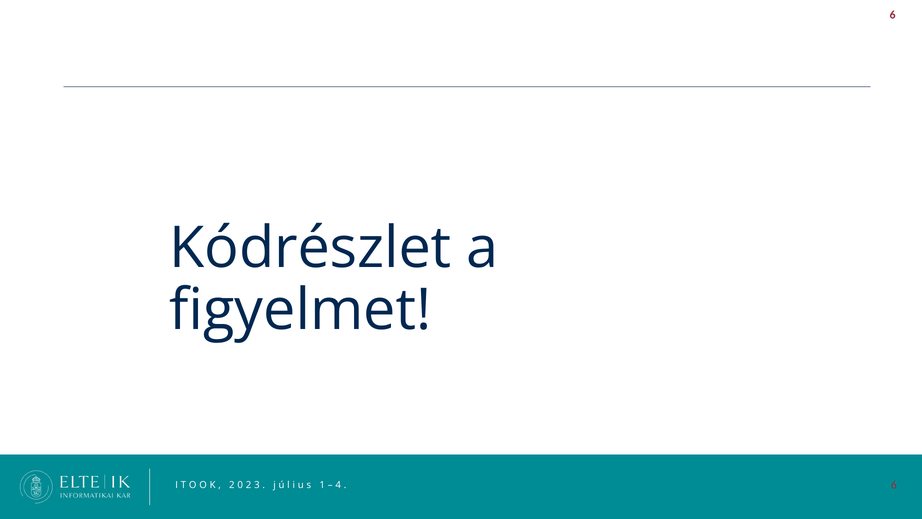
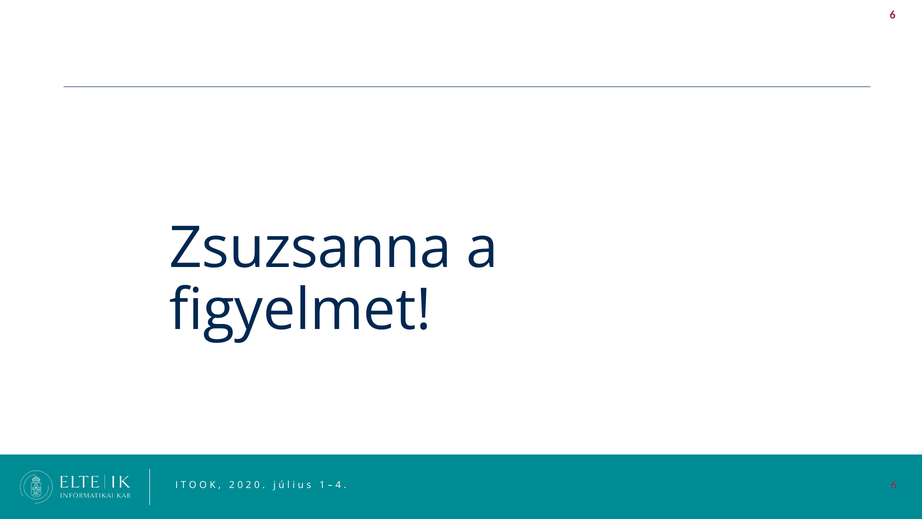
Kódrészlet: Kódrészlet -> Zsuzsanna
3 at (257, 485): 3 -> 0
